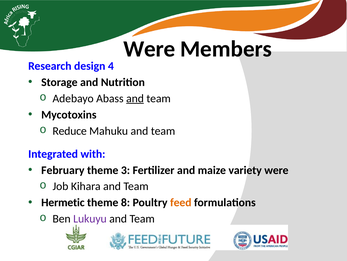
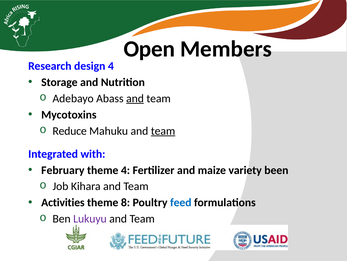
Were at (149, 49): Were -> Open
team at (163, 131) underline: none -> present
theme 3: 3 -> 4
variety were: were -> been
Hermetic: Hermetic -> Activities
feed colour: orange -> blue
